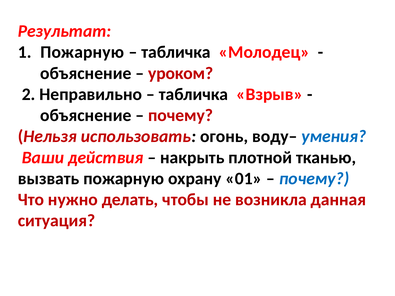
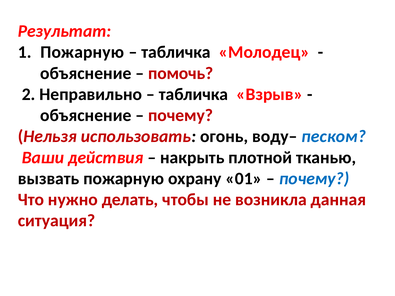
уроком: уроком -> помочь
умения: умения -> песком
